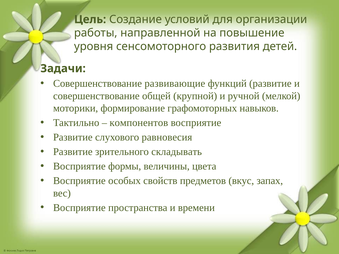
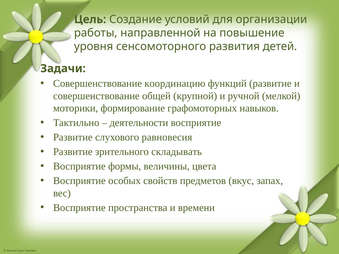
развивающие: развивающие -> координацию
компонентов: компонентов -> деятельности
